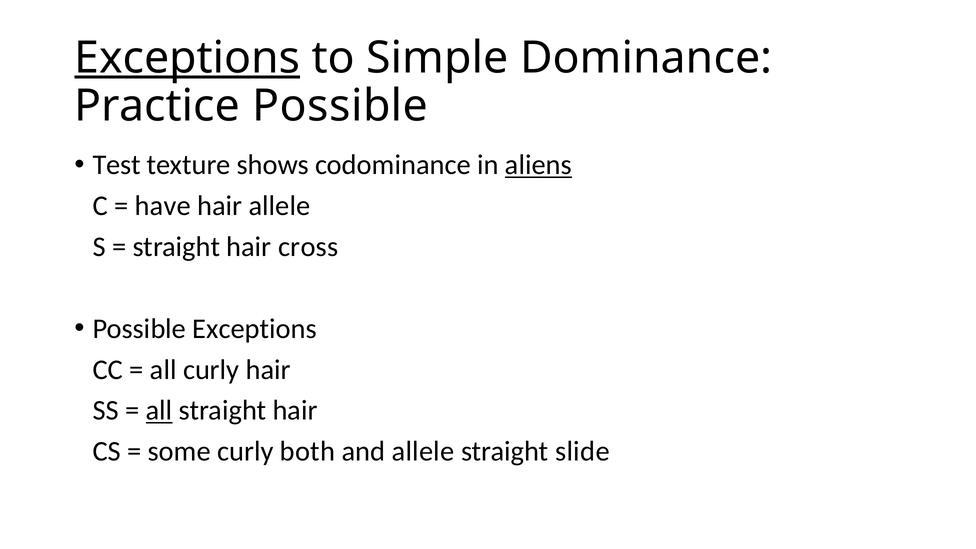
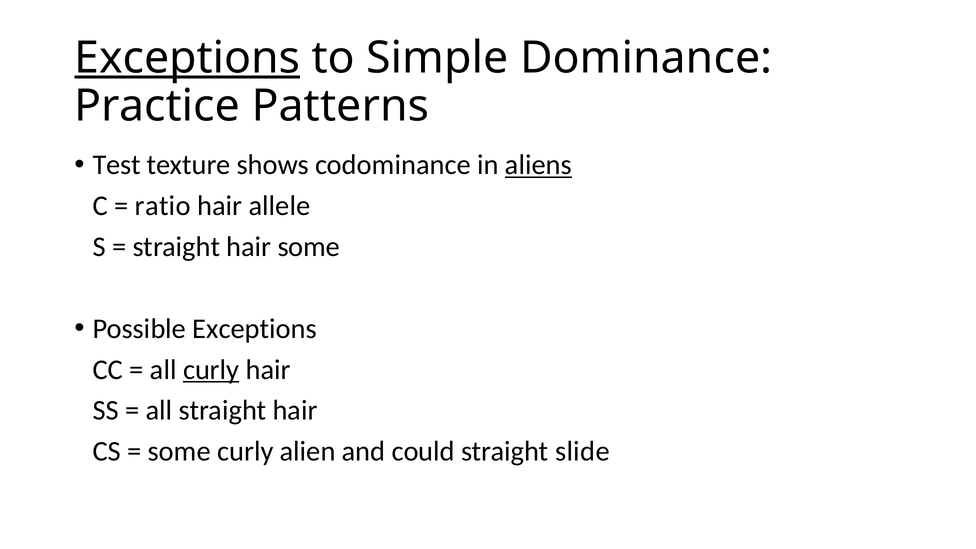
Practice Possible: Possible -> Patterns
have: have -> ratio
hair cross: cross -> some
curly at (211, 370) underline: none -> present
all at (159, 411) underline: present -> none
both: both -> alien
and allele: allele -> could
